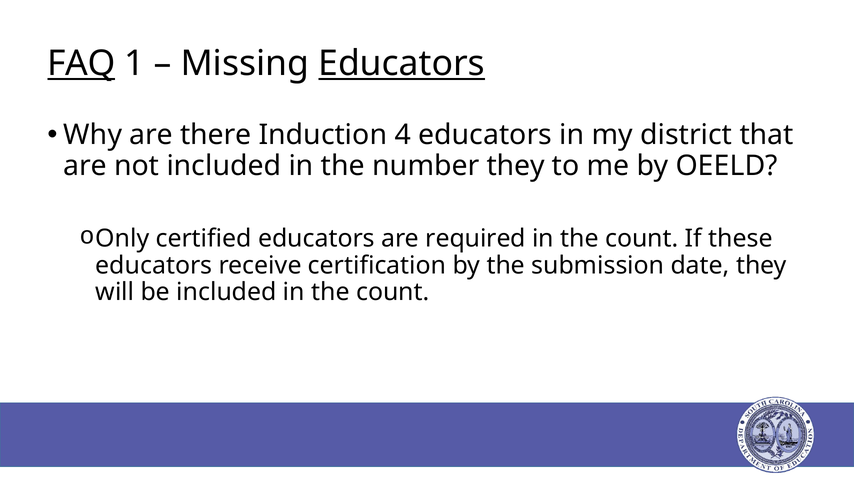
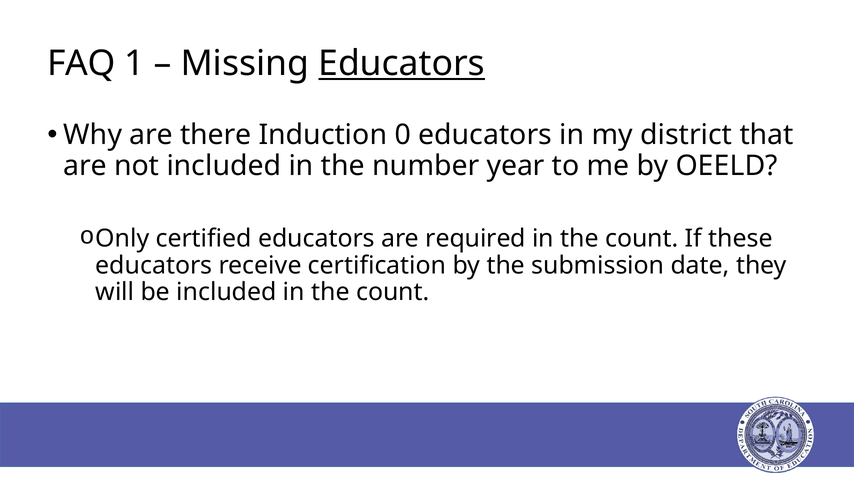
FAQ underline: present -> none
4: 4 -> 0
number they: they -> year
